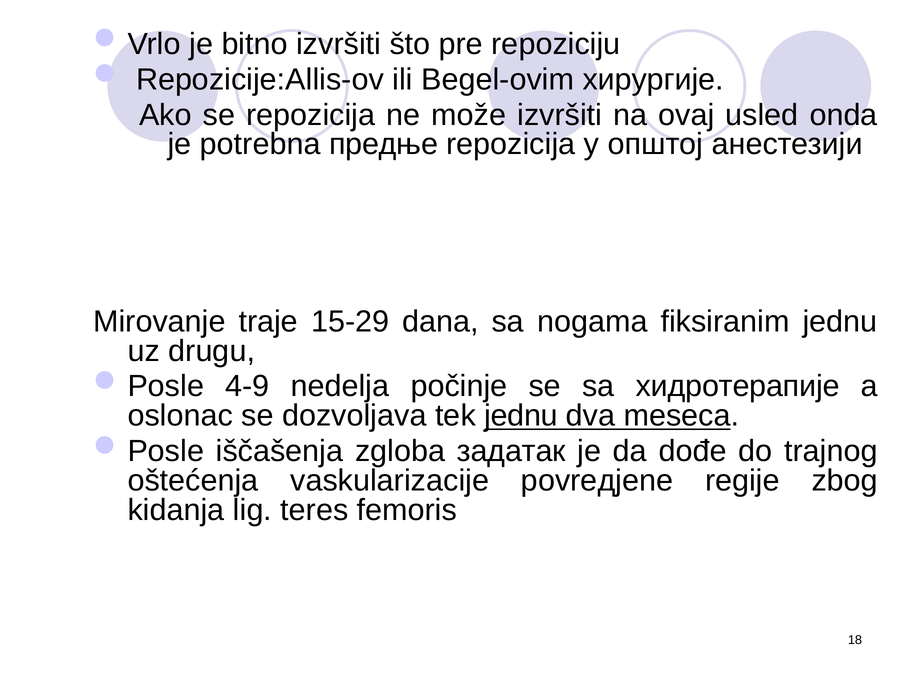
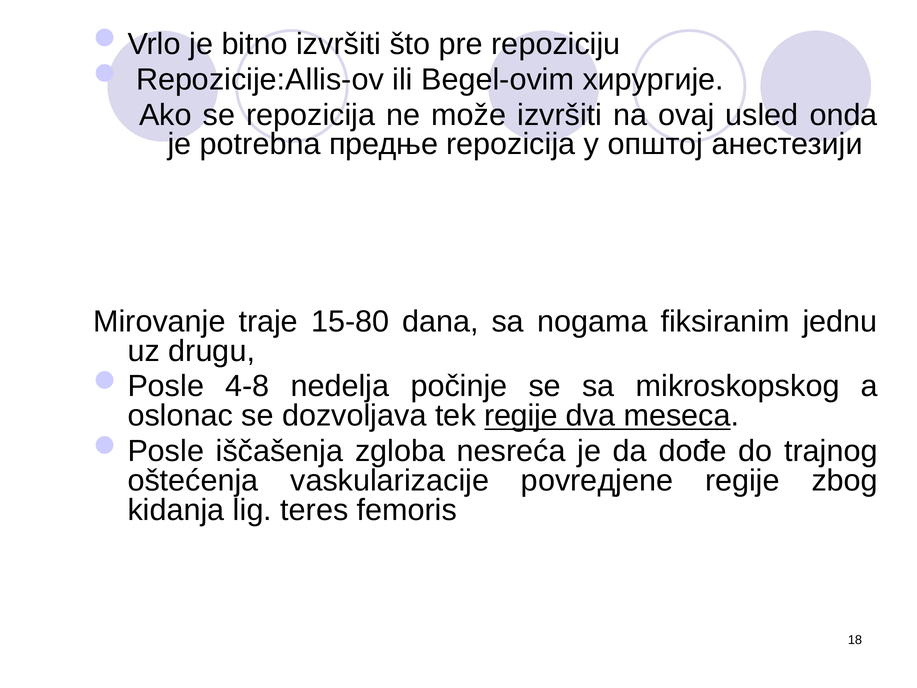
15-29: 15-29 -> 15-80
4-9: 4-9 -> 4-8
хидротерапије: хидротерапије -> mikroskopskog
tek jednu: jednu -> regije
задатак: задатак -> nesreća
